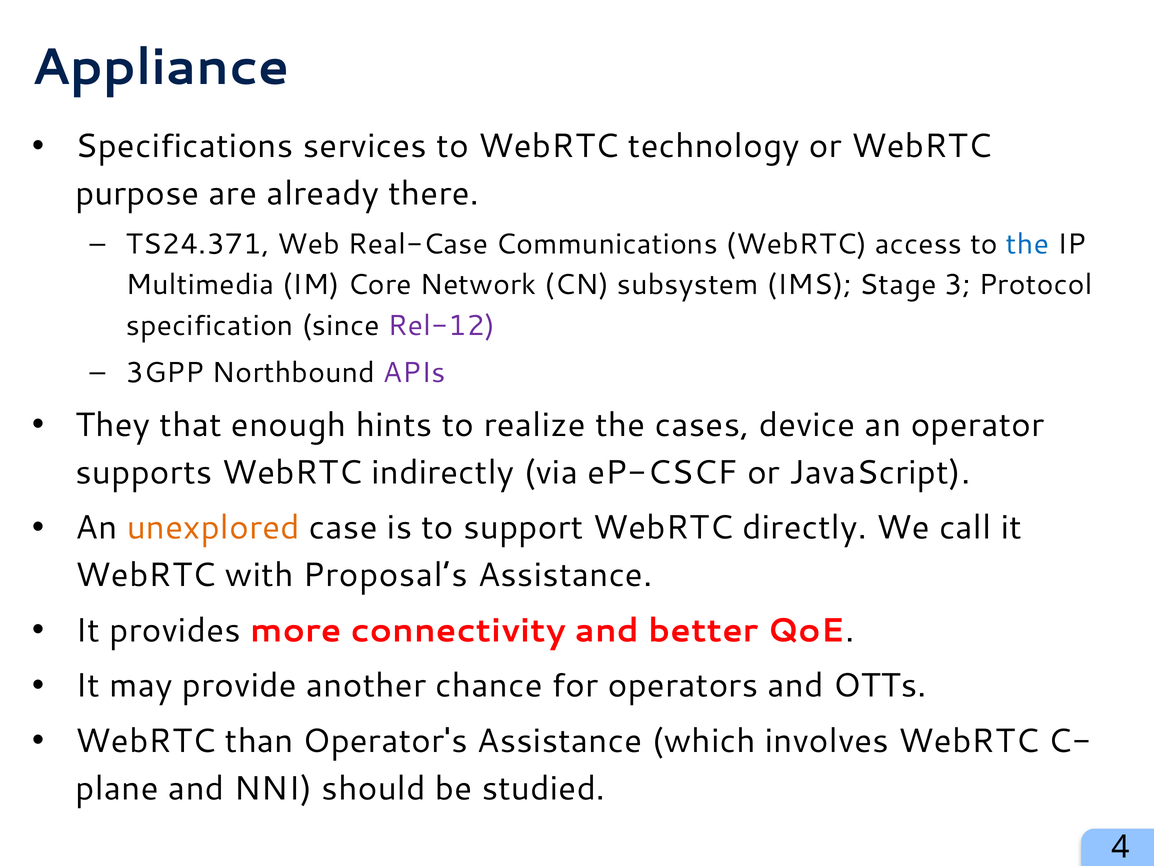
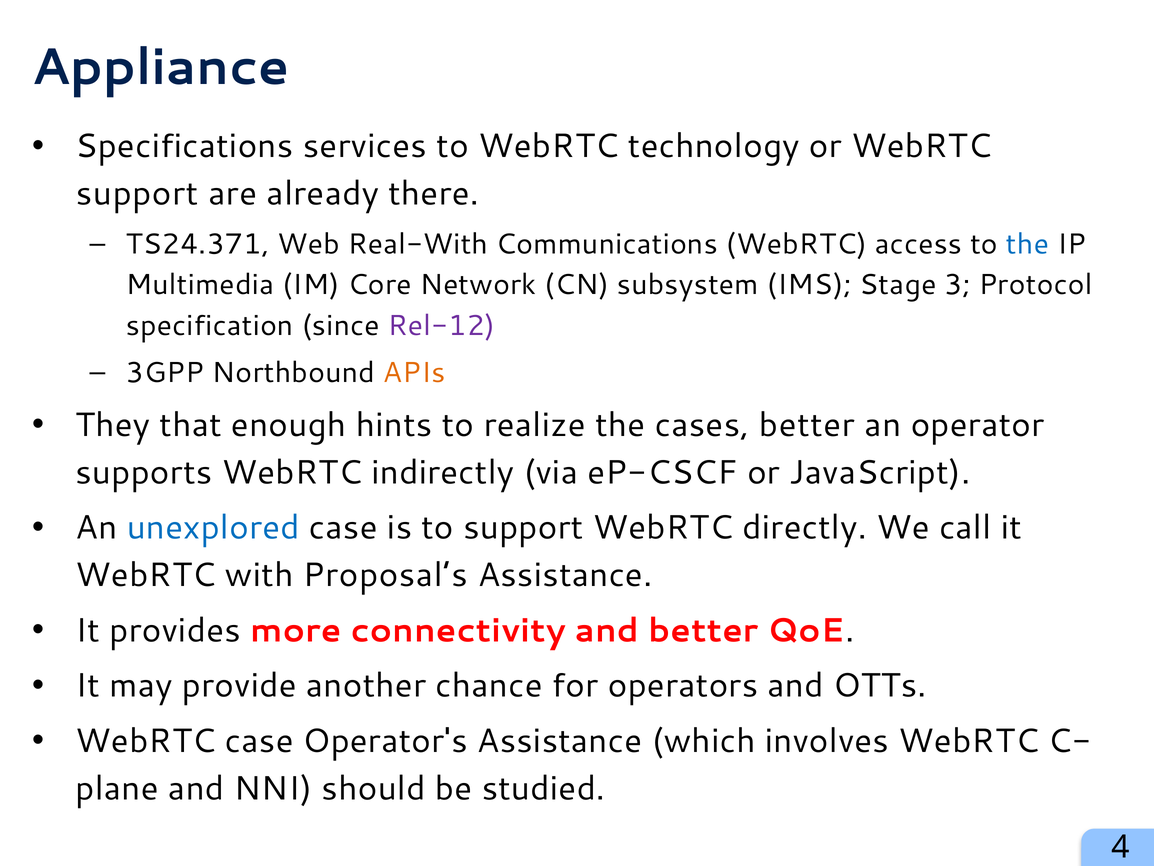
purpose at (137, 194): purpose -> support
Real-Case: Real-Case -> Real-With
APIs colour: purple -> orange
cases device: device -> better
unexplored colour: orange -> blue
WebRTC than: than -> case
